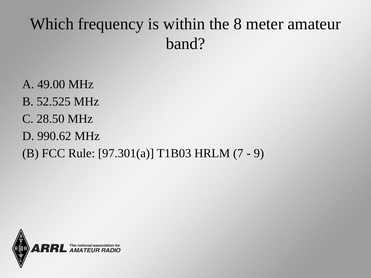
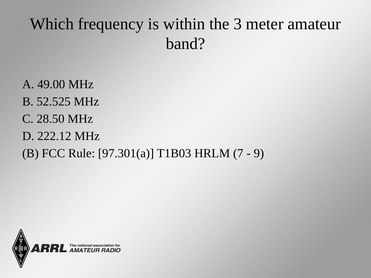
8: 8 -> 3
990.62: 990.62 -> 222.12
